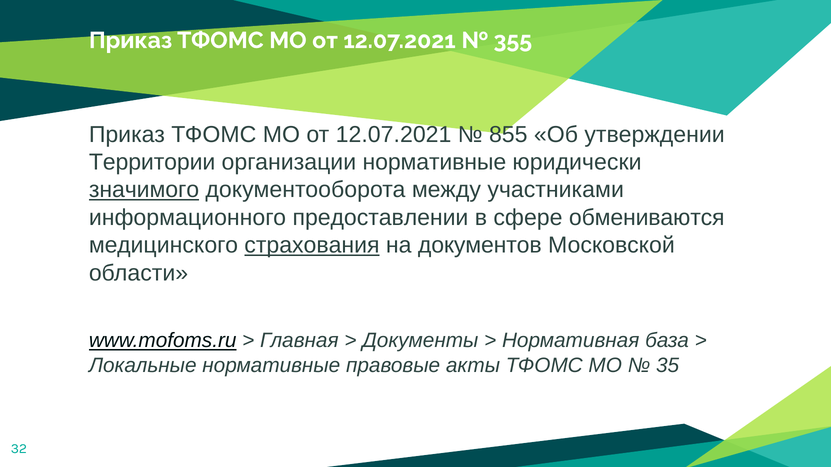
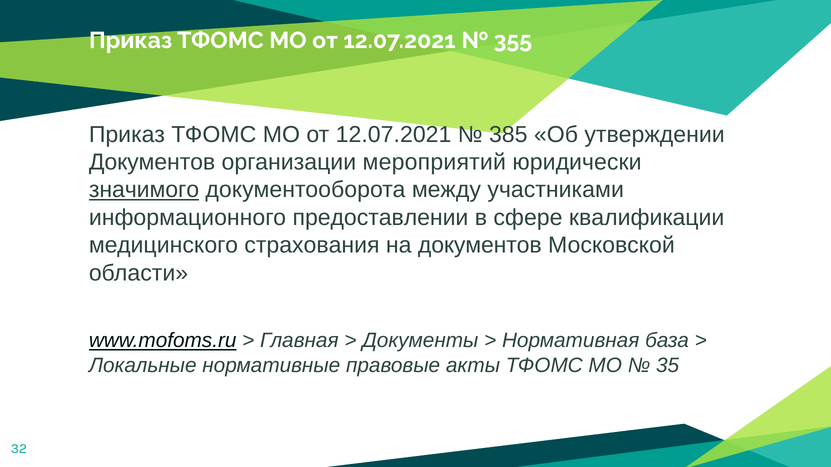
855: 855 -> 385
Территории at (152, 162): Территории -> Документов
организации нормативные: нормативные -> мероприятий
обмениваются: обмениваются -> квалификации
страхования underline: present -> none
